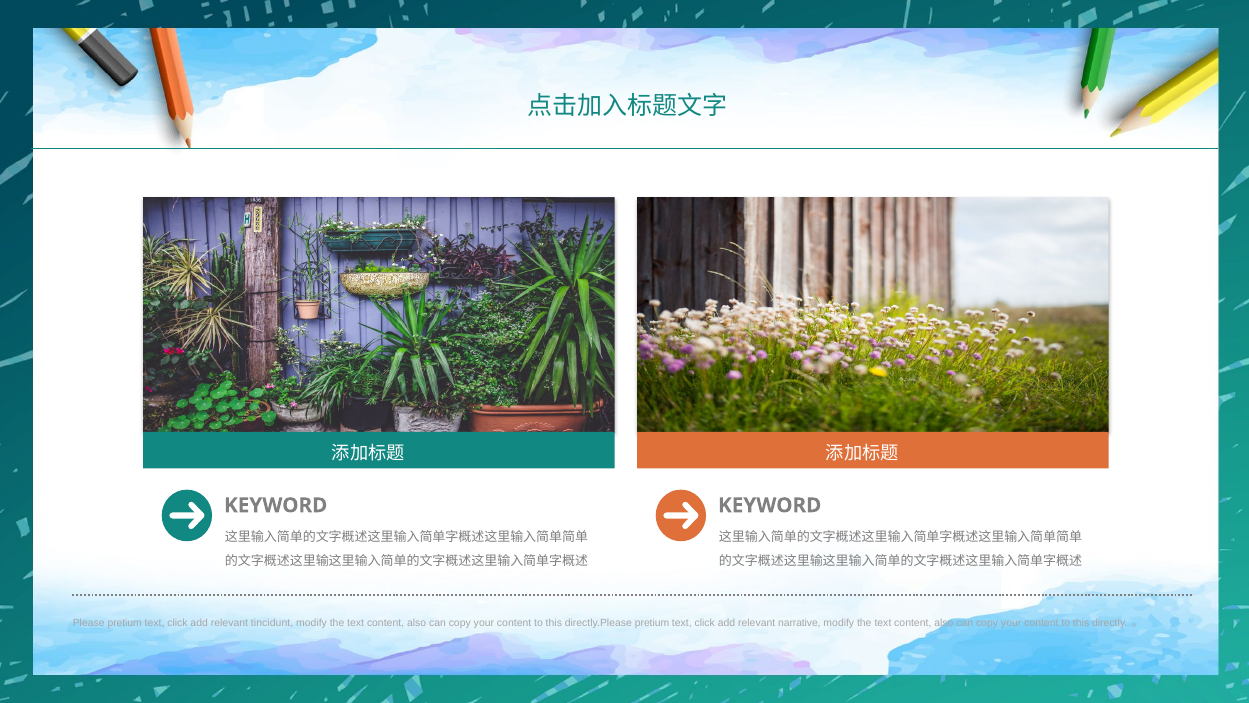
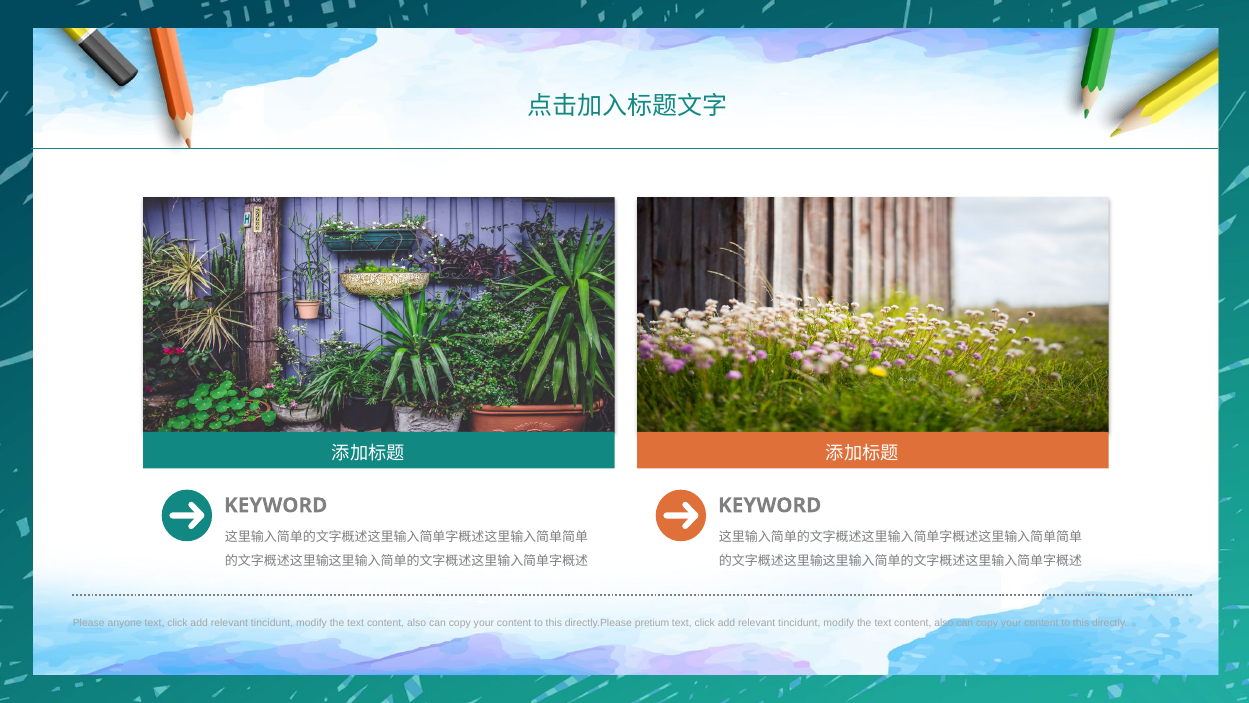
Please pretium: pretium -> anyone
narrative at (799, 623): narrative -> tincidunt
